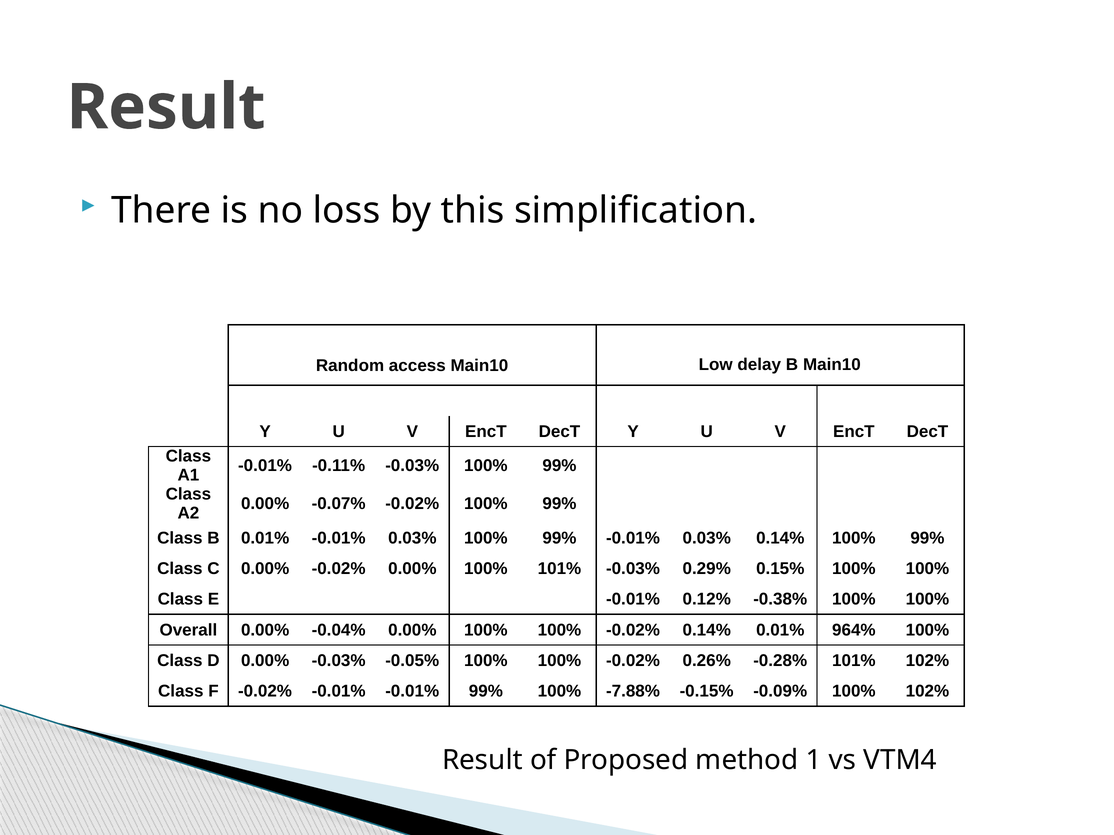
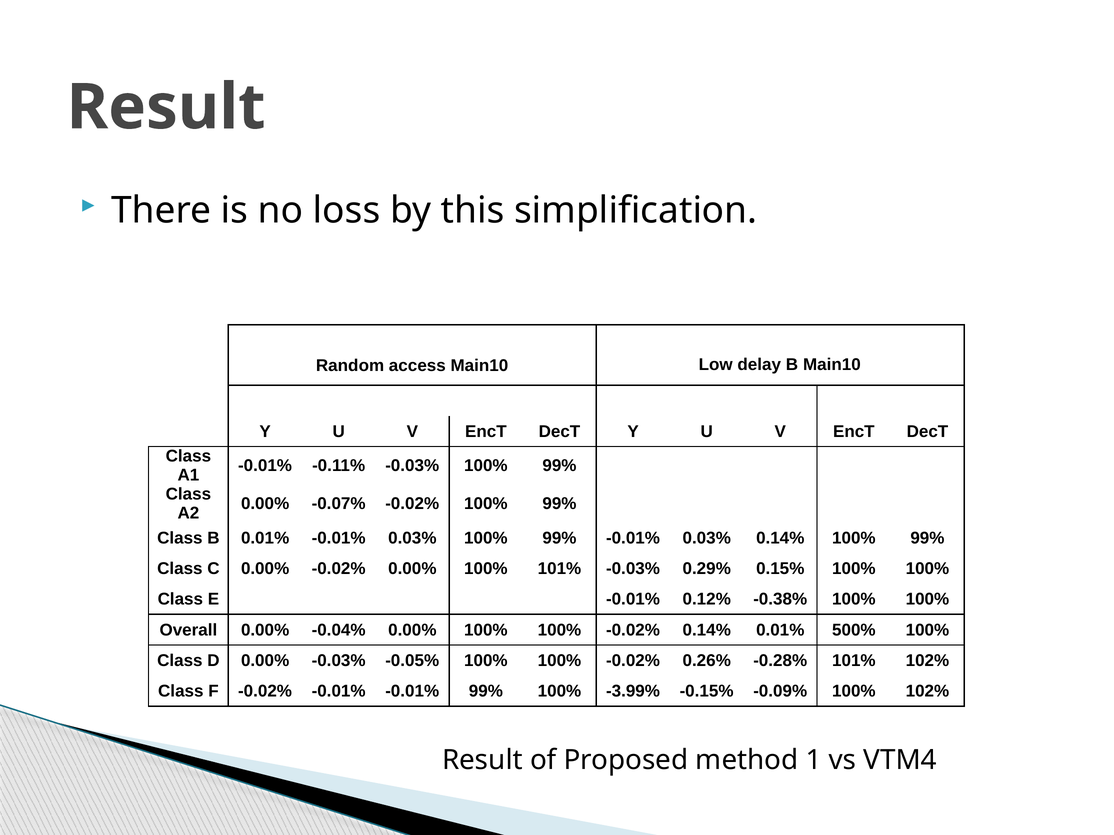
964%: 964% -> 500%
-7.88%: -7.88% -> -3.99%
